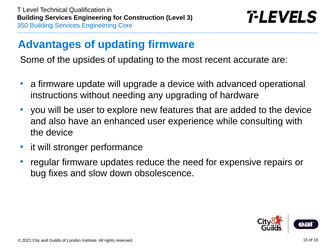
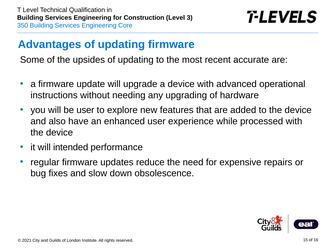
consulting: consulting -> processed
stronger: stronger -> intended
